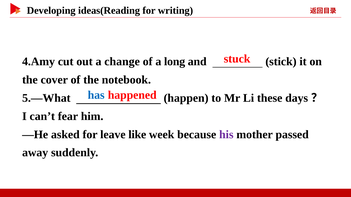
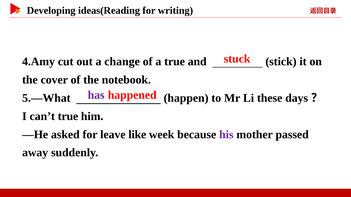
a long: long -> true
has colour: blue -> purple
can’t fear: fear -> true
